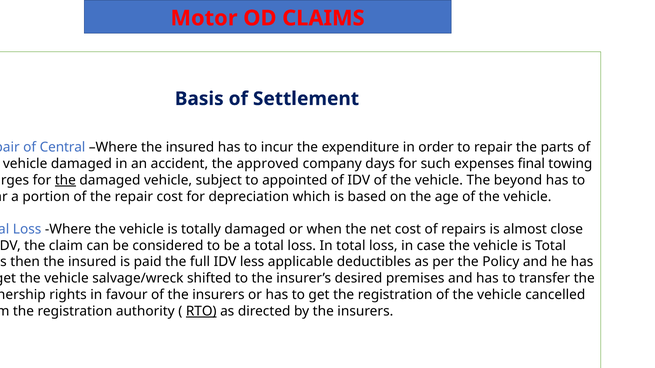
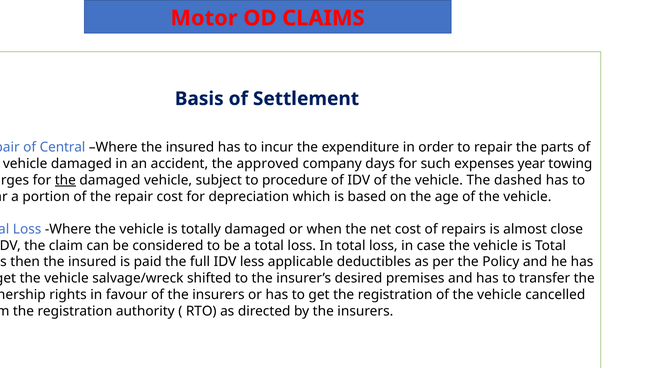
final: final -> year
appointed: appointed -> procedure
beyond: beyond -> dashed
RTO underline: present -> none
